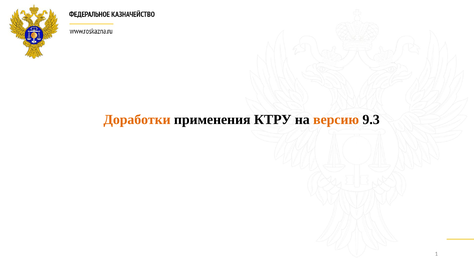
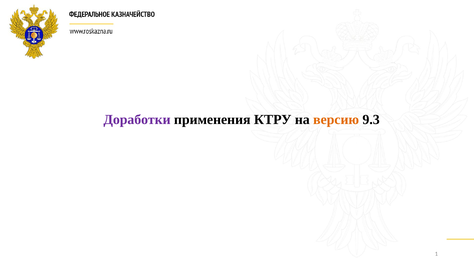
Доработки colour: orange -> purple
